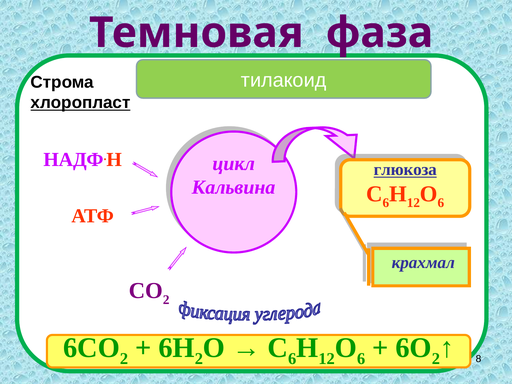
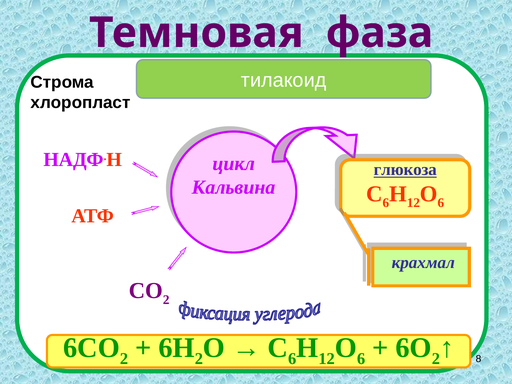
хлоропласт underline: present -> none
